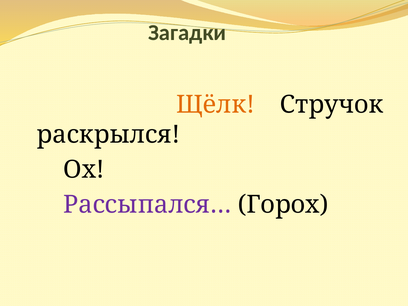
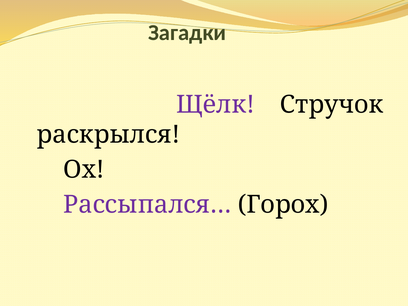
Щёлк colour: orange -> purple
